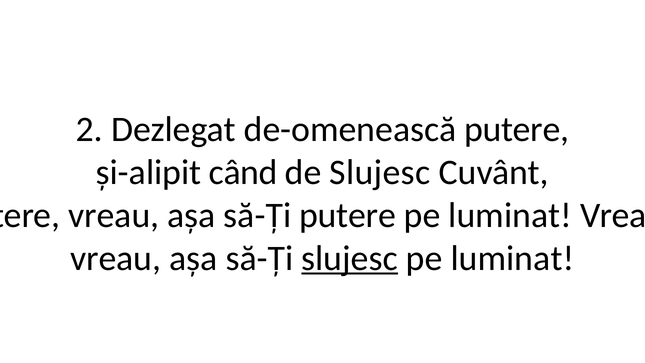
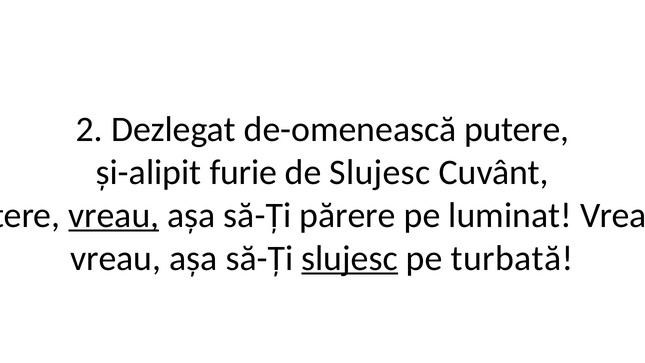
când: când -> furie
vreau at (114, 215) underline: none -> present
să-Ți putere: putere -> părere
luminat at (512, 258): luminat -> turbată
